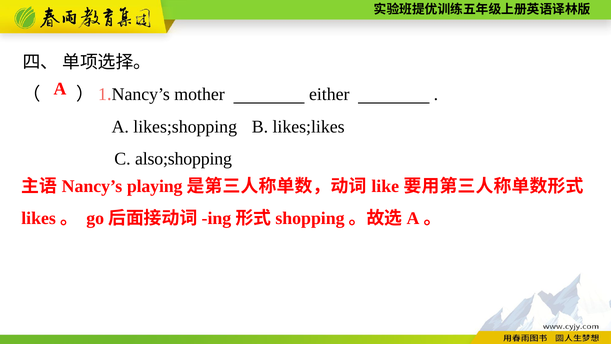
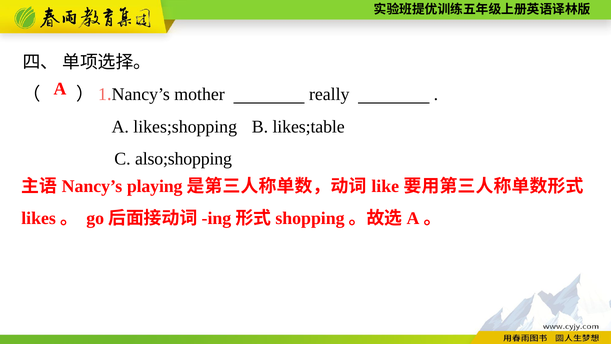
either: either -> really
likes;likes: likes;likes -> likes;table
